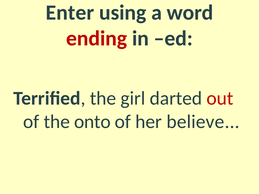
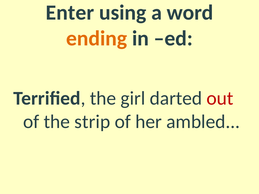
ending colour: red -> orange
onto: onto -> strip
believe: believe -> ambled
